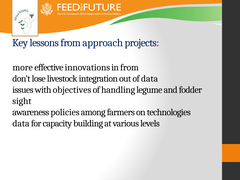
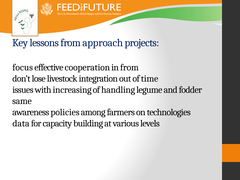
more: more -> focus
innovations: innovations -> cooperation
of data: data -> time
objectives: objectives -> increasing
sight: sight -> same
